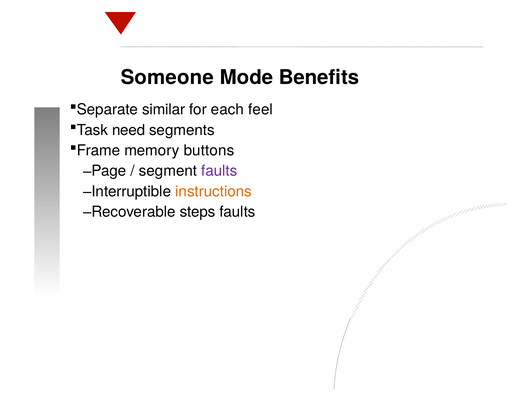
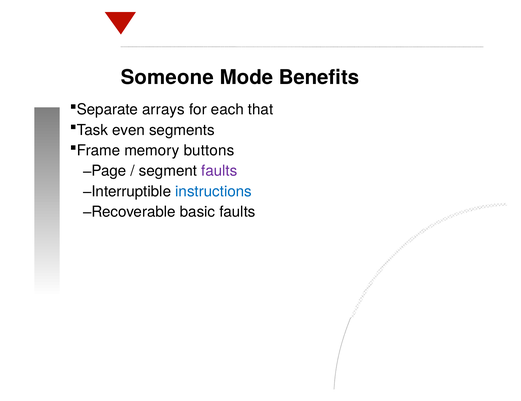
similar: similar -> arrays
feel: feel -> that
need: need -> even
instructions colour: orange -> blue
steps: steps -> basic
